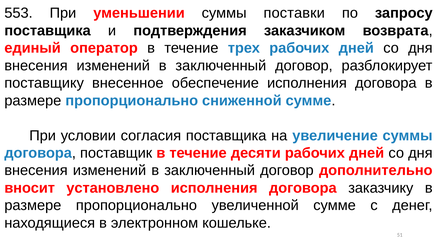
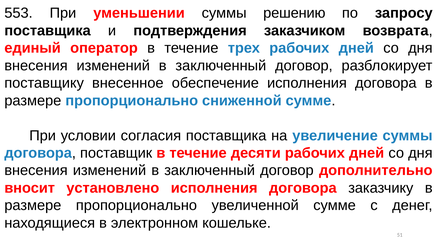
поставки: поставки -> решению
